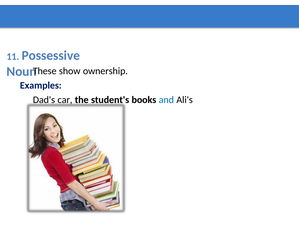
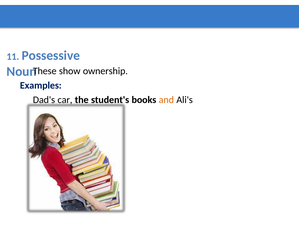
and colour: blue -> orange
